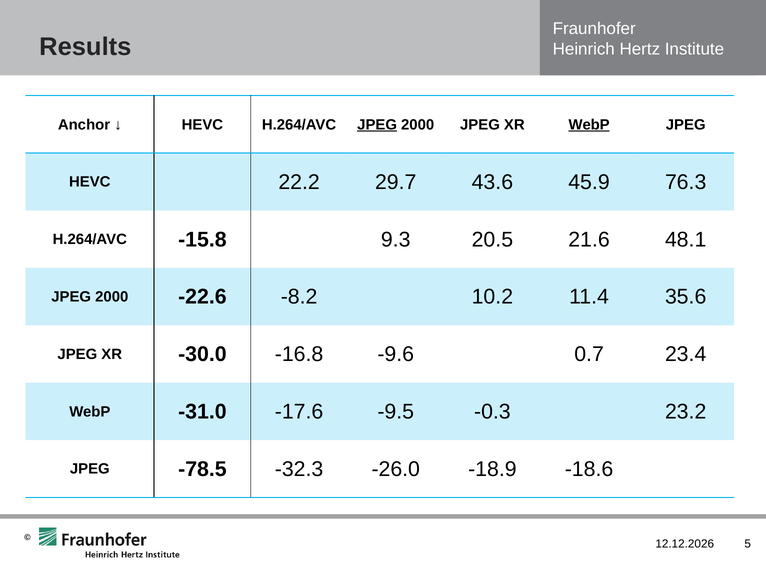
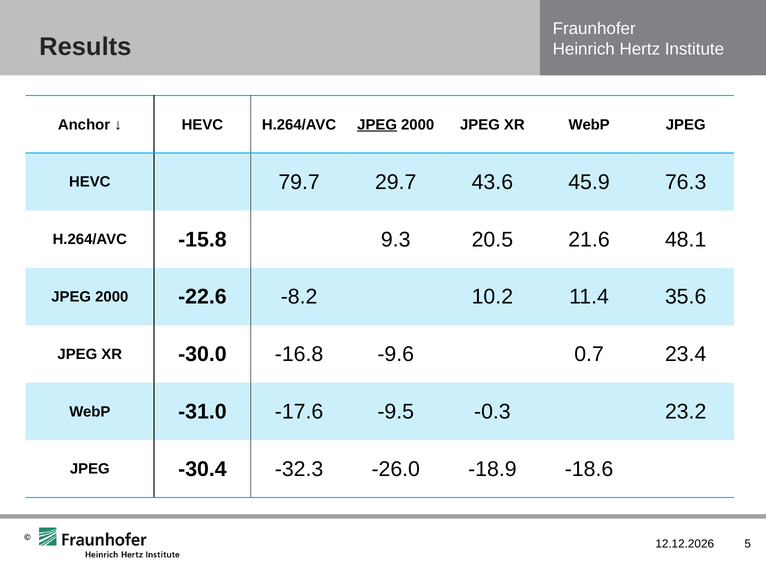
WebP at (589, 125) underline: present -> none
22.2: 22.2 -> 79.7
-78.5: -78.5 -> -30.4
